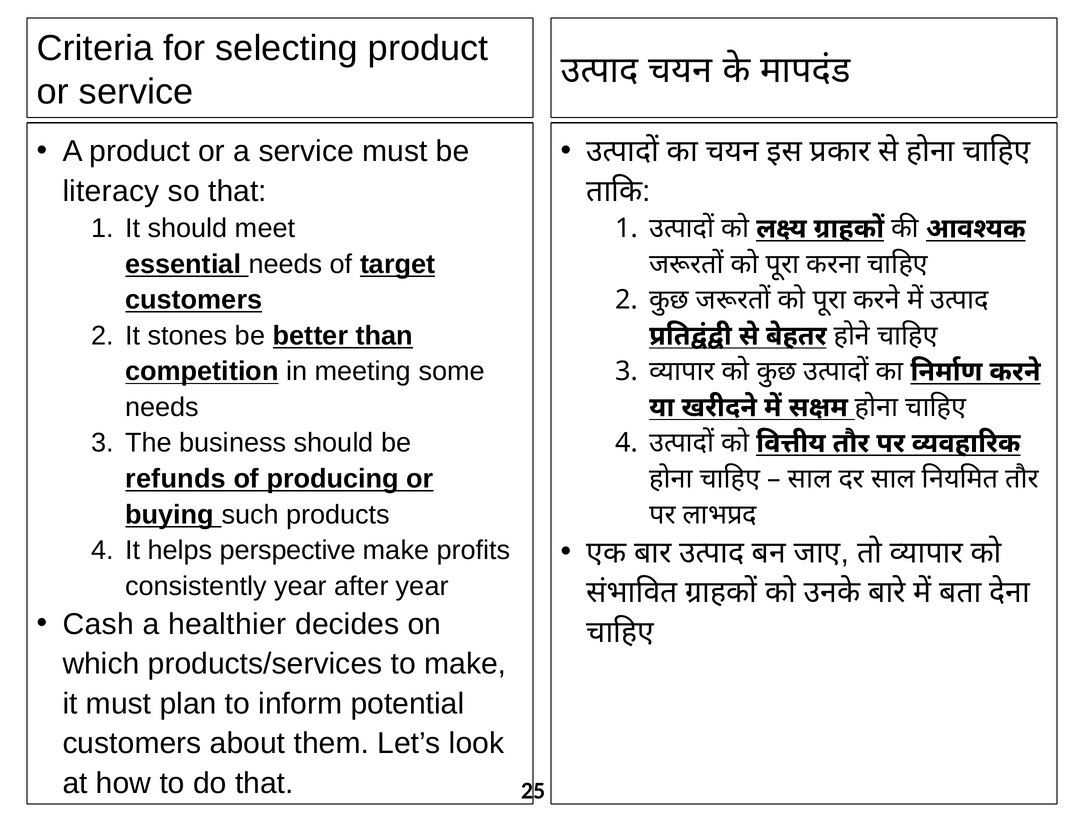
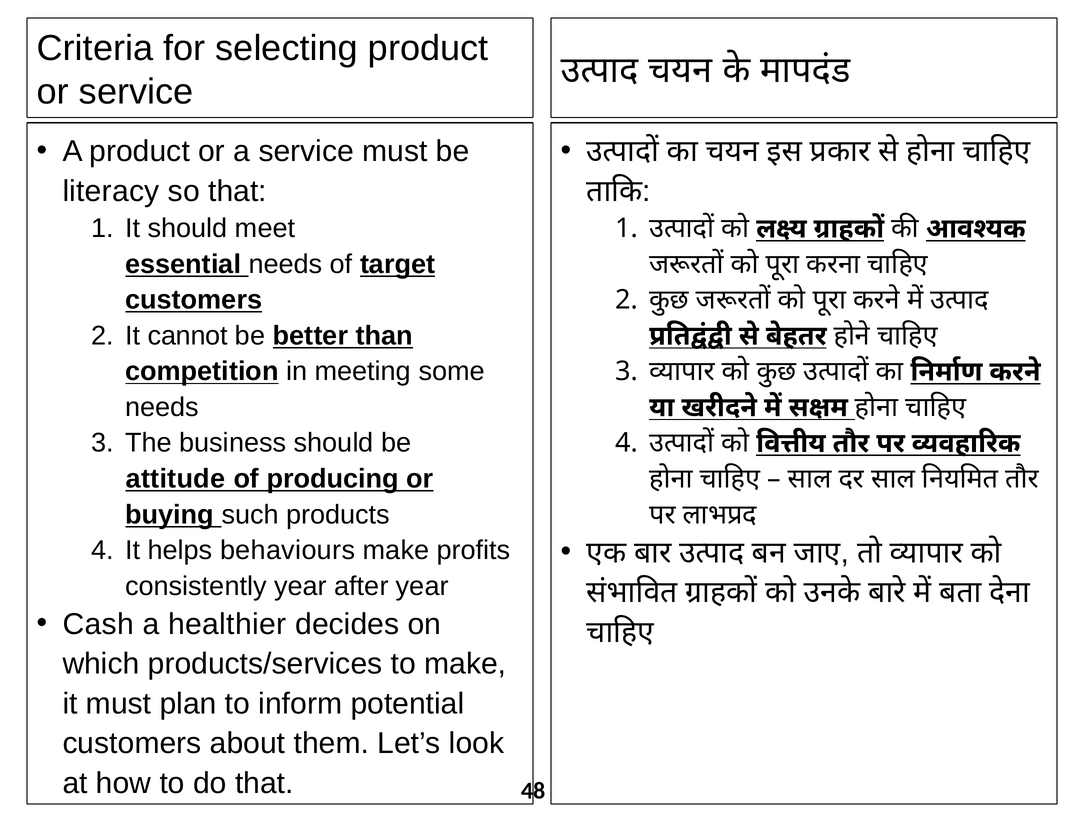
stones: stones -> cannot
refunds: refunds -> attitude
perspective: perspective -> behaviours
25: 25 -> 48
